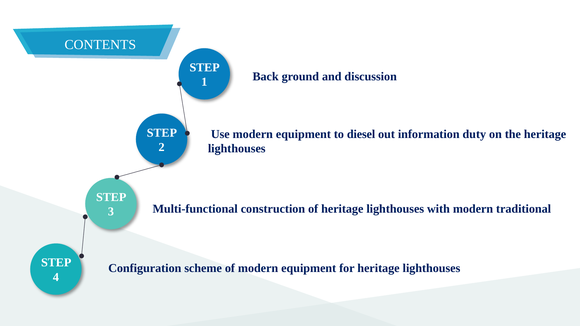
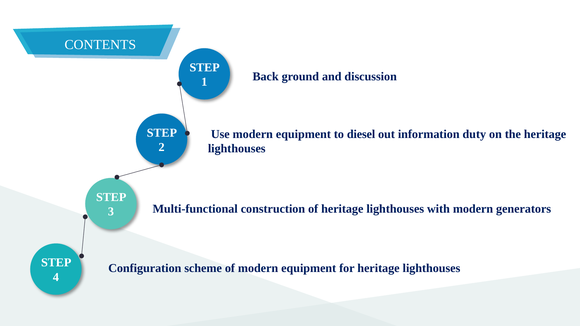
traditional: traditional -> generators
